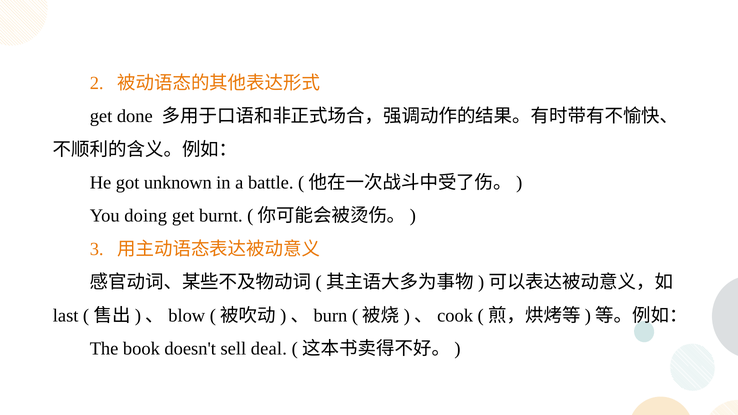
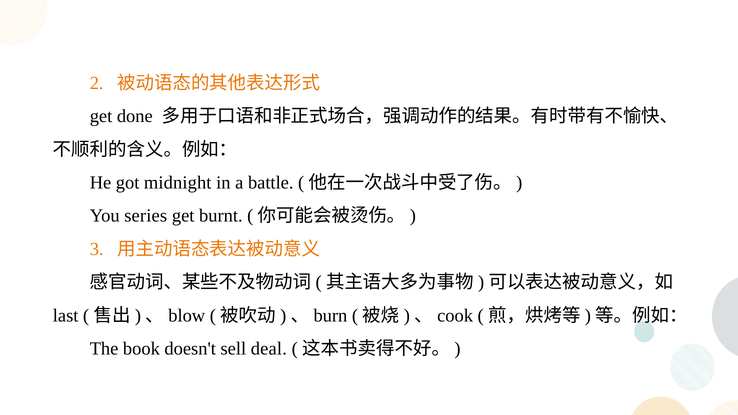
unknown: unknown -> midnight
doing: doing -> series
